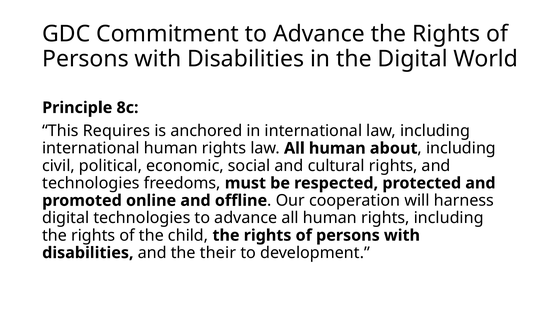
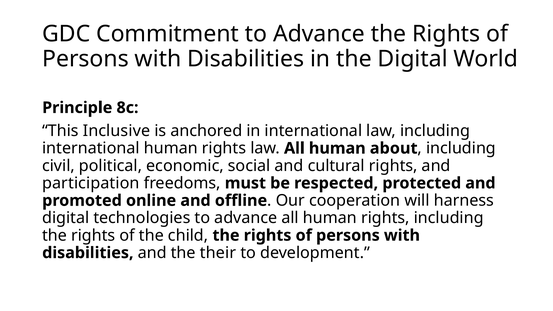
Requires: Requires -> Inclusive
technologies at (91, 183): technologies -> participation
